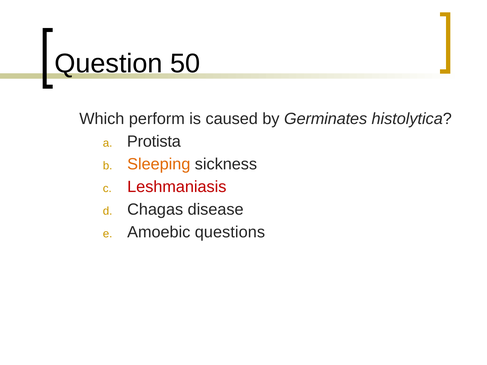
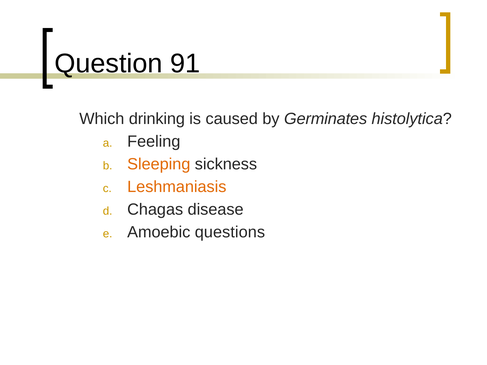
50: 50 -> 91
perform: perform -> drinking
Protista: Protista -> Feeling
Leshmaniasis colour: red -> orange
